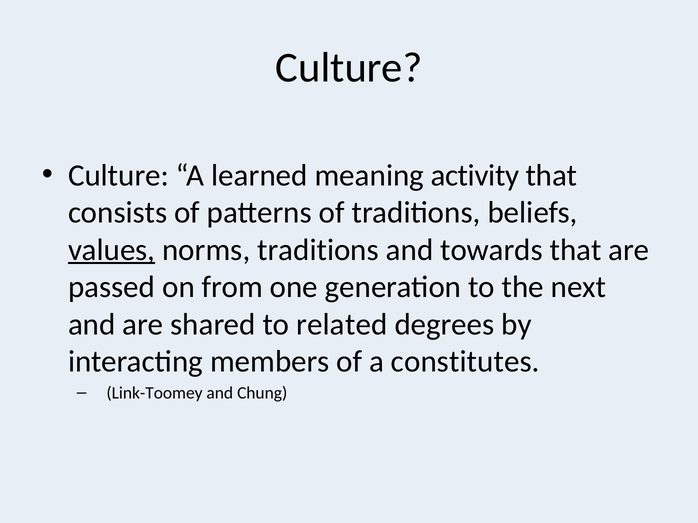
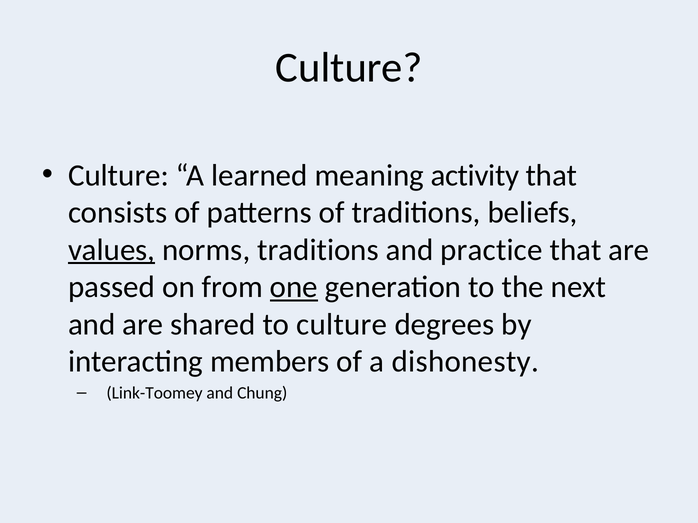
towards: towards -> practice
one underline: none -> present
to related: related -> culture
constitutes: constitutes -> dishonesty
